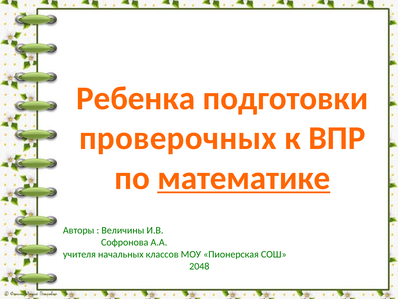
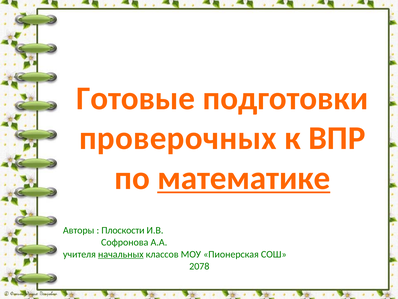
Ребенка: Ребенка -> Готовые
Величины: Величины -> Плоскости
начальных underline: none -> present
2048: 2048 -> 2078
